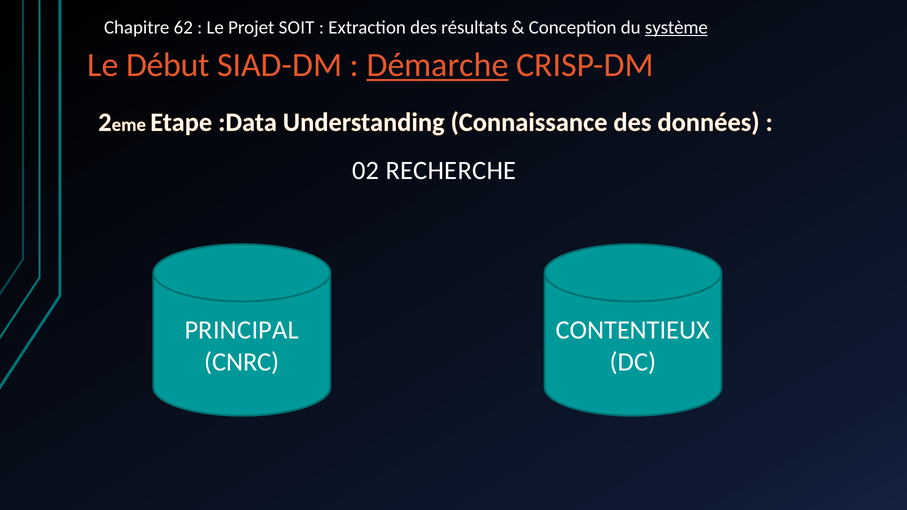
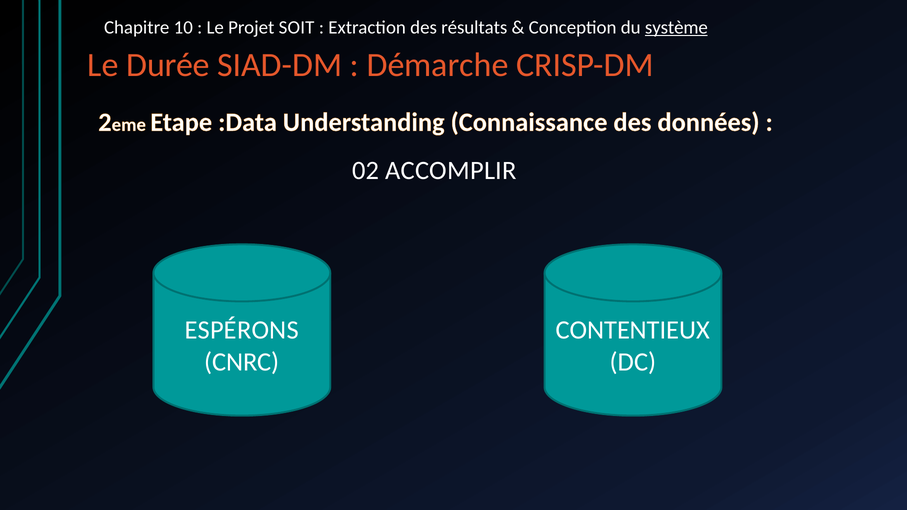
62: 62 -> 10
Début: Début -> Durée
Démarche underline: present -> none
RECHERCHE: RECHERCHE -> ACCOMPLIR
PRINCIPAL: PRINCIPAL -> ESPÉRONS
